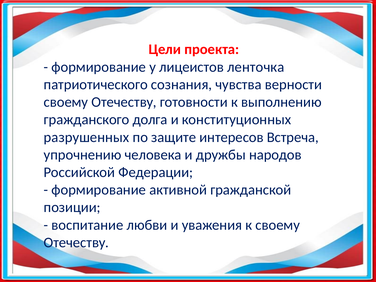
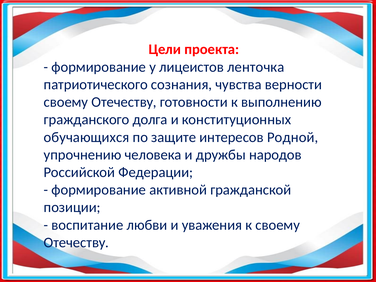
разрушенных: разрушенных -> обучающихся
Встреча: Встреча -> Родной
